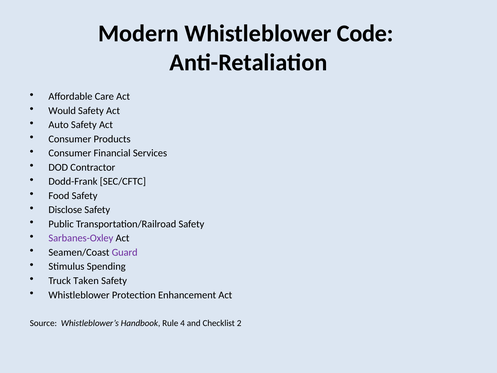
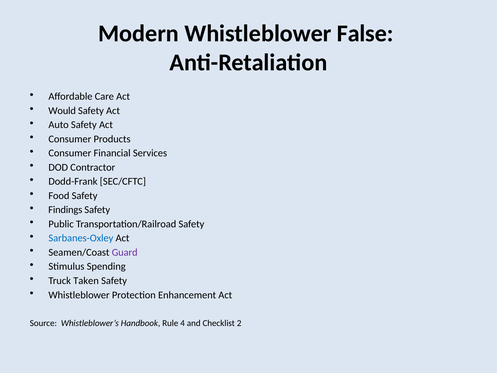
Code: Code -> False
Disclose: Disclose -> Findings
Sarbanes-Oxley colour: purple -> blue
